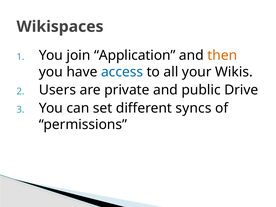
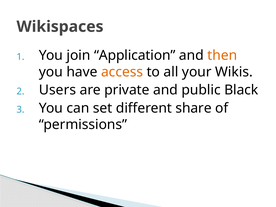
access colour: blue -> orange
Drive: Drive -> Black
syncs: syncs -> share
